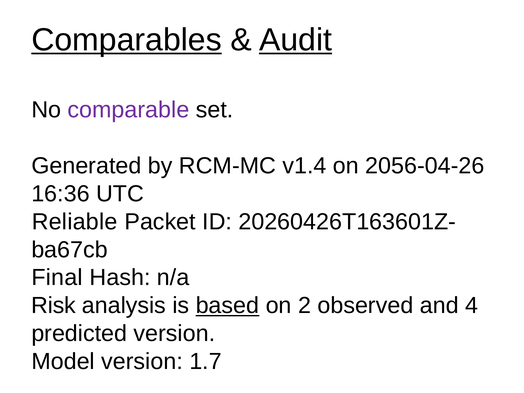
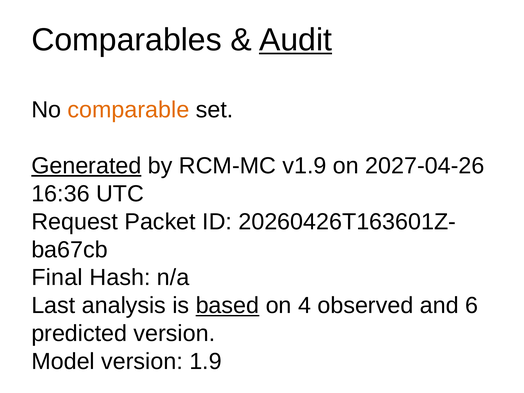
Comparables underline: present -> none
comparable colour: purple -> orange
Generated underline: none -> present
v1.4: v1.4 -> v1.9
2056-04-26: 2056-04-26 -> 2027-04-26
Reliable: Reliable -> Request
Risk: Risk -> Last
2: 2 -> 4
4: 4 -> 6
1.7: 1.7 -> 1.9
